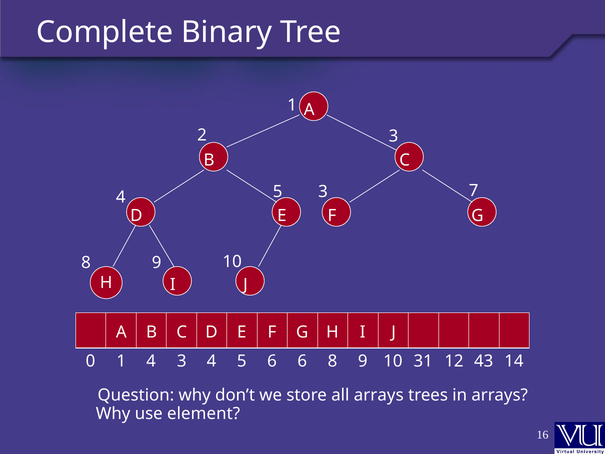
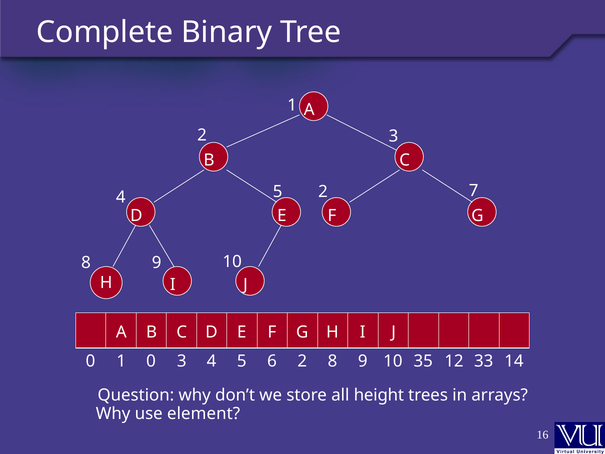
5 3: 3 -> 2
1 4: 4 -> 0
6 6: 6 -> 2
31: 31 -> 35
43: 43 -> 33
all arrays: arrays -> height
